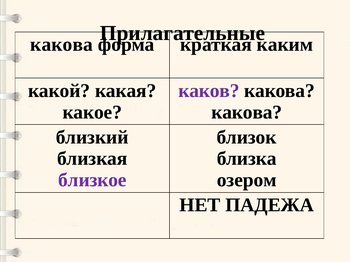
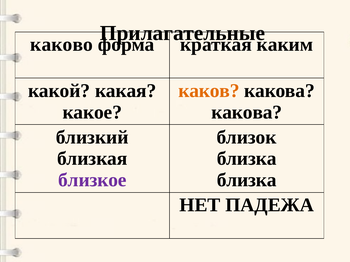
какова at (62, 45): какова -> каково
каков colour: purple -> orange
озером at (247, 180): озером -> близка
